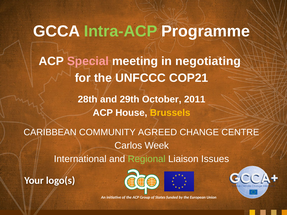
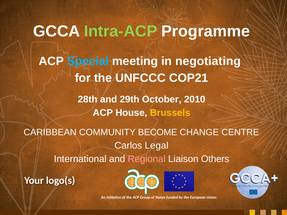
Special colour: pink -> light blue
2011: 2011 -> 2010
AGREED: AGREED -> BECOME
Week: Week -> Legal
Regional colour: light green -> pink
Issues: Issues -> Others
